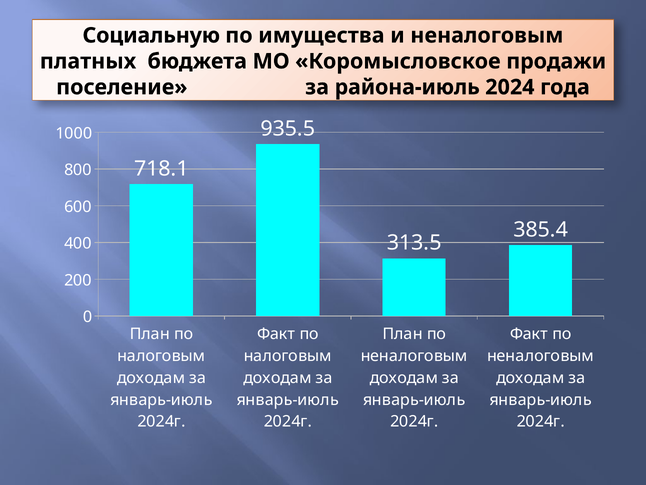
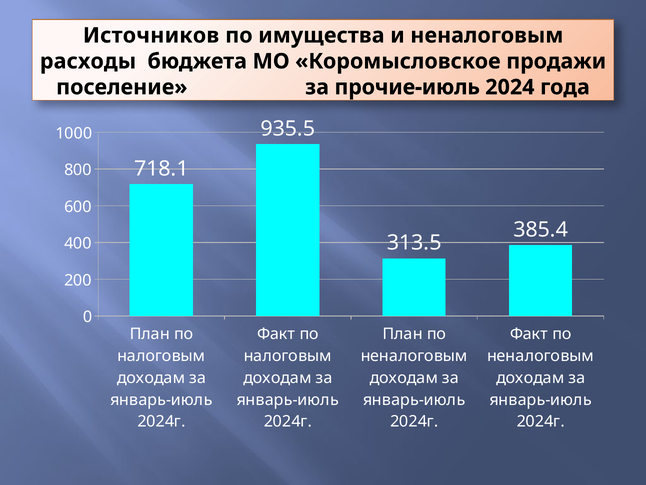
Социальную: Социальную -> Источников
платных: платных -> расходы
района-июль: района-июль -> прочие-июль
